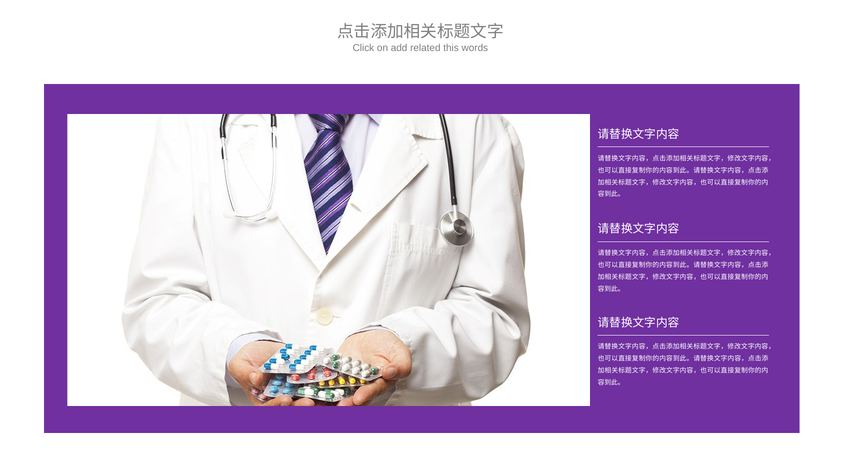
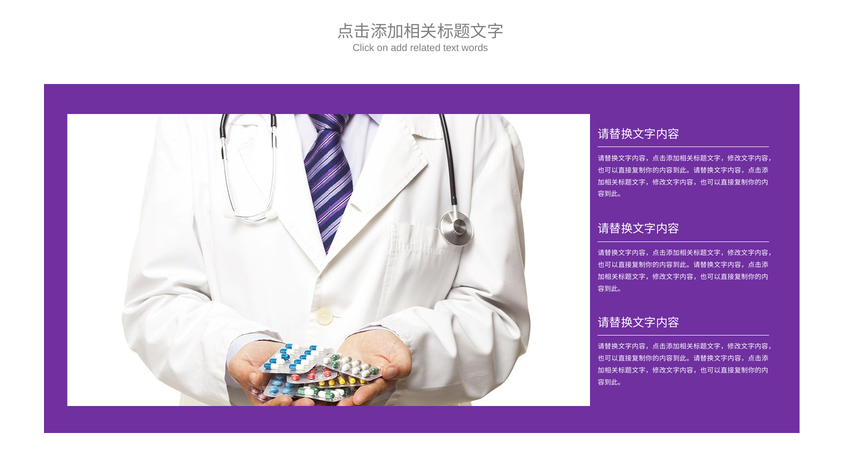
this: this -> text
